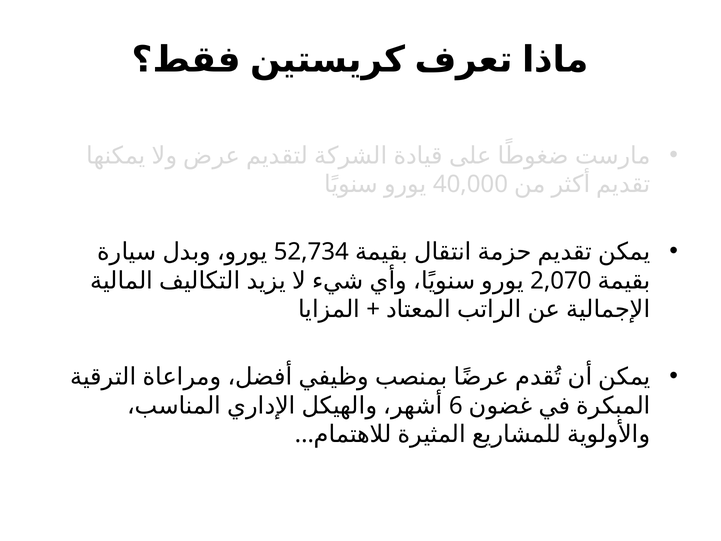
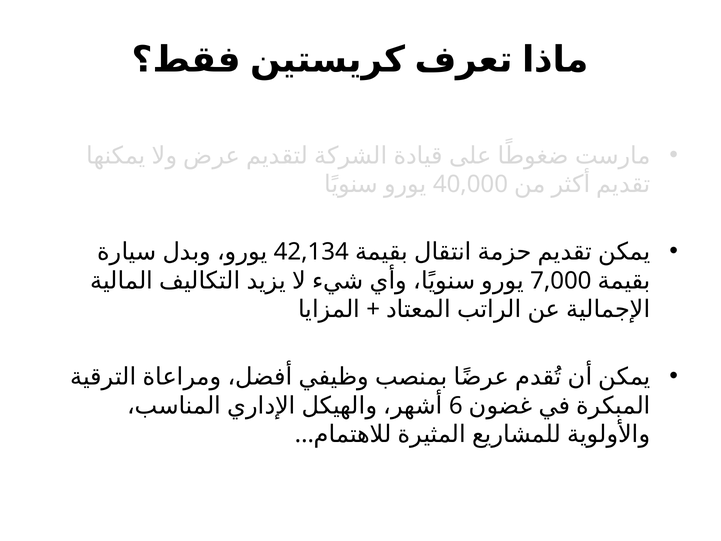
52,734: 52,734 -> 42,134
2,070: 2,070 -> 7,000
